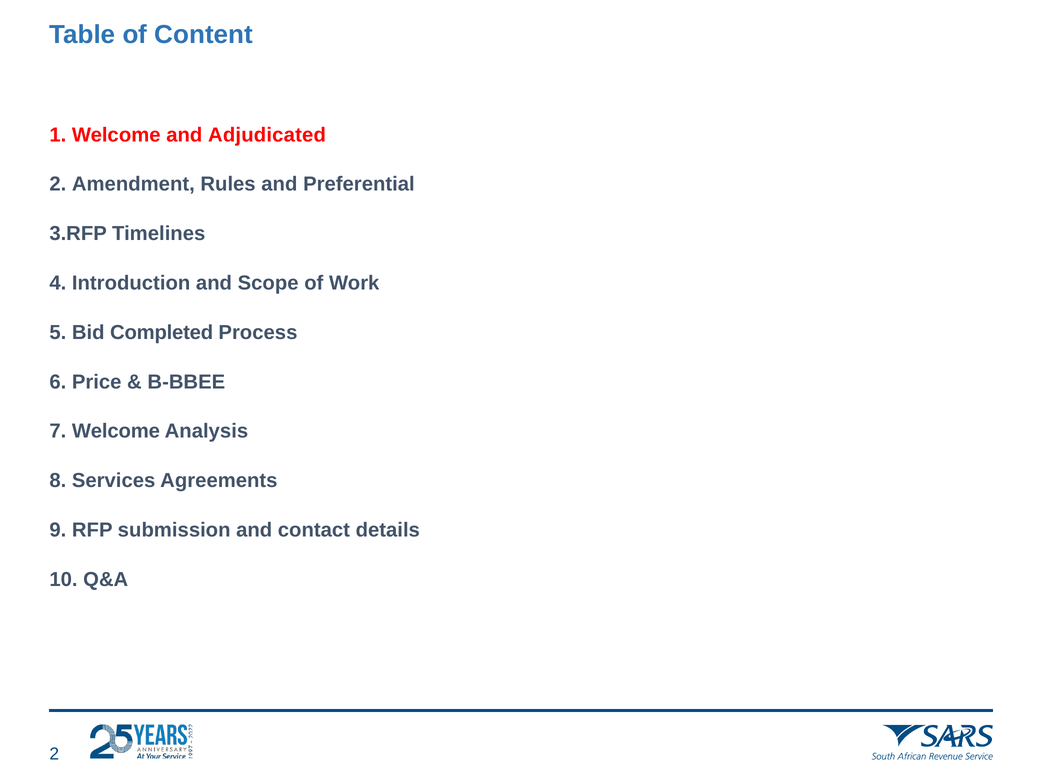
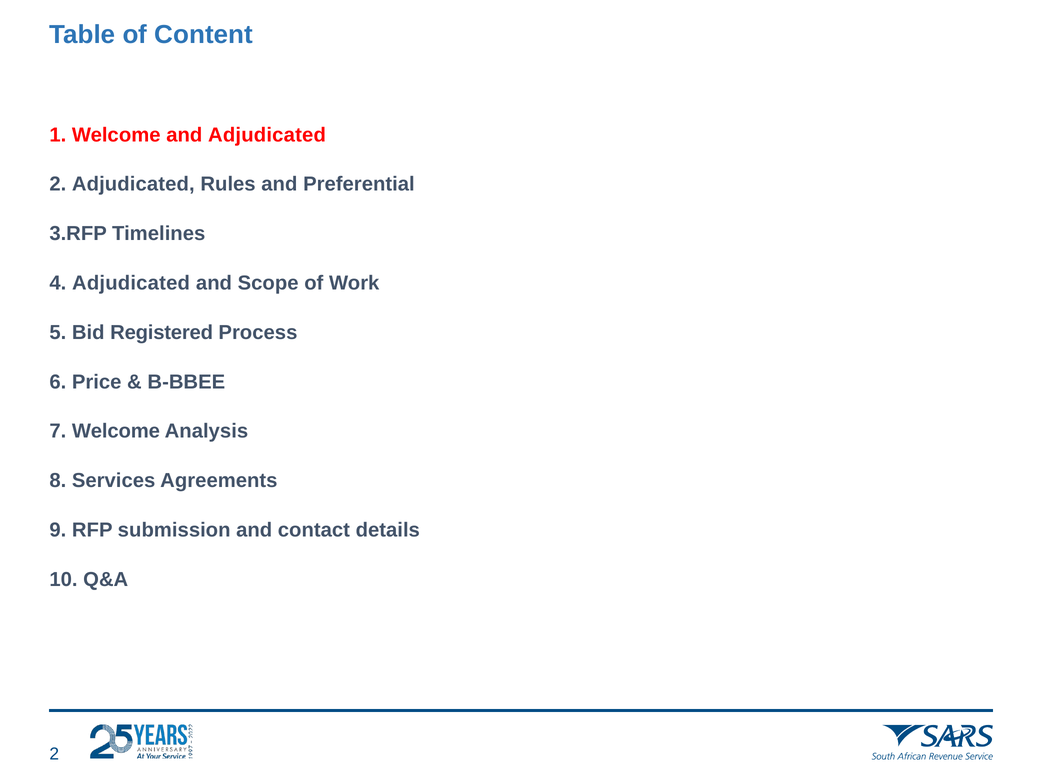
2 Amendment: Amendment -> Adjudicated
4 Introduction: Introduction -> Adjudicated
Completed: Completed -> Registered
